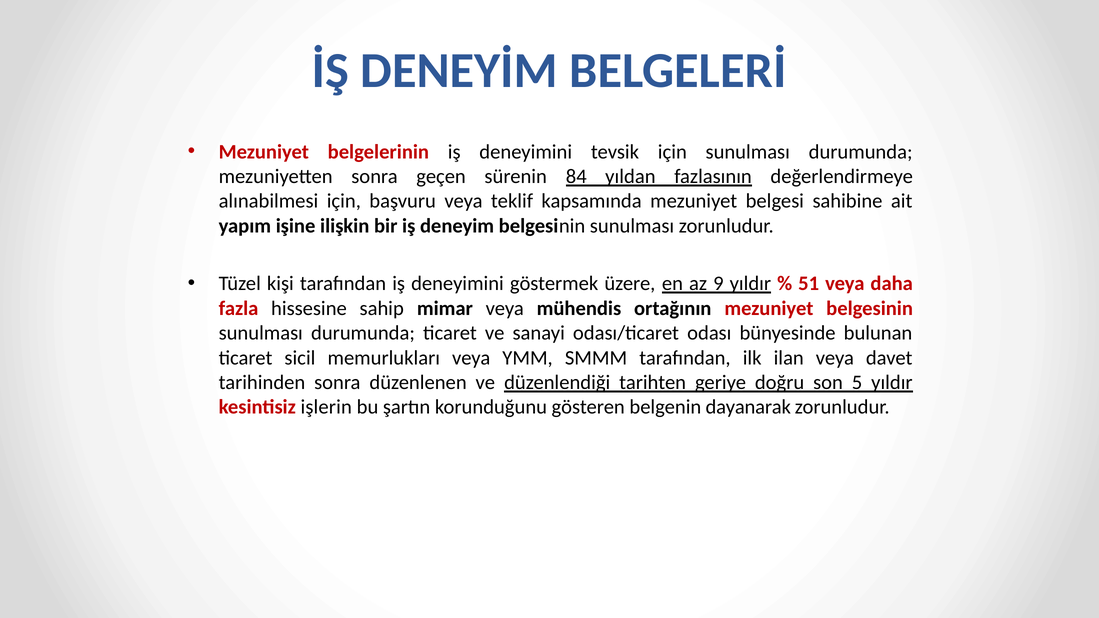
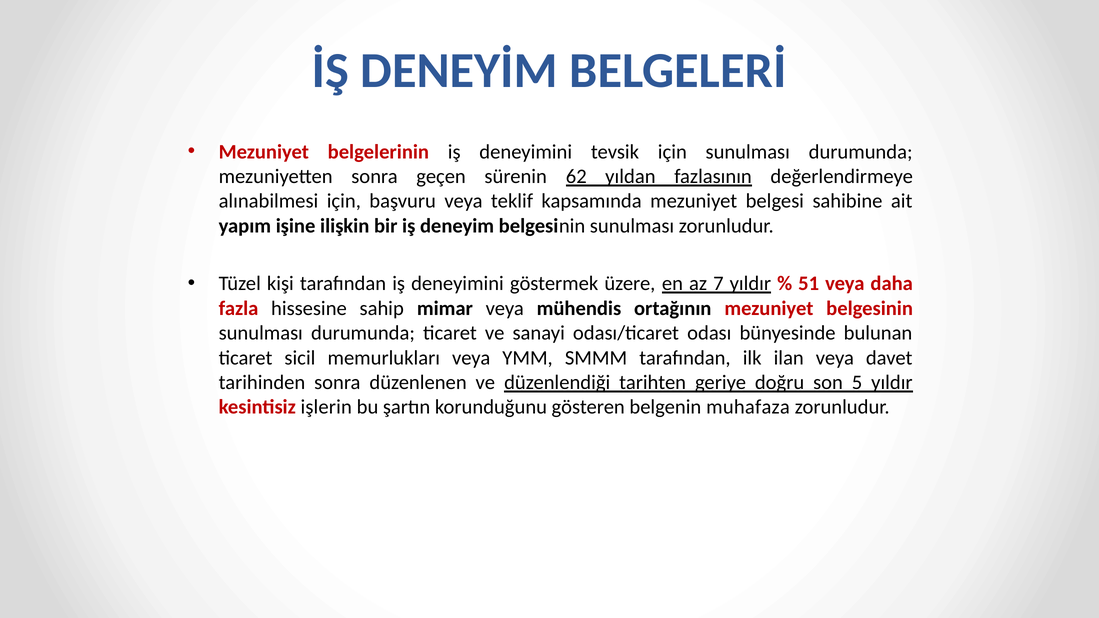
84: 84 -> 62
9: 9 -> 7
dayanarak: dayanarak -> muhafaza
